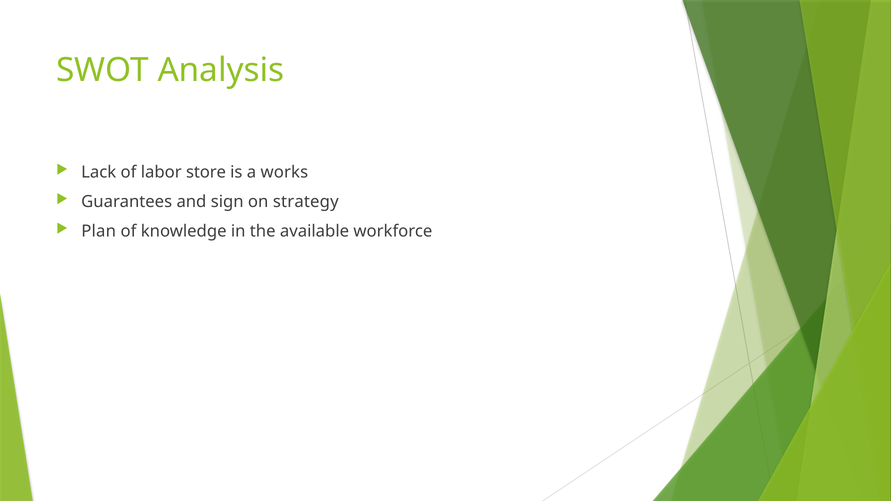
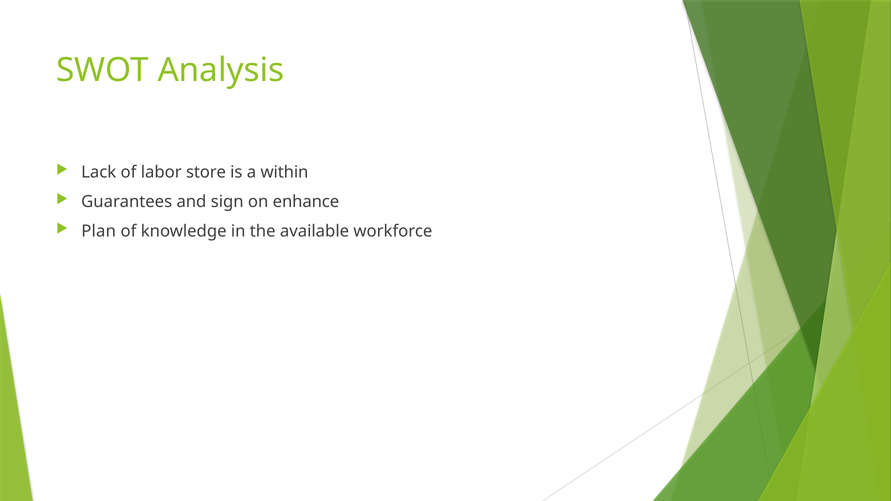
works: works -> within
strategy: strategy -> enhance
